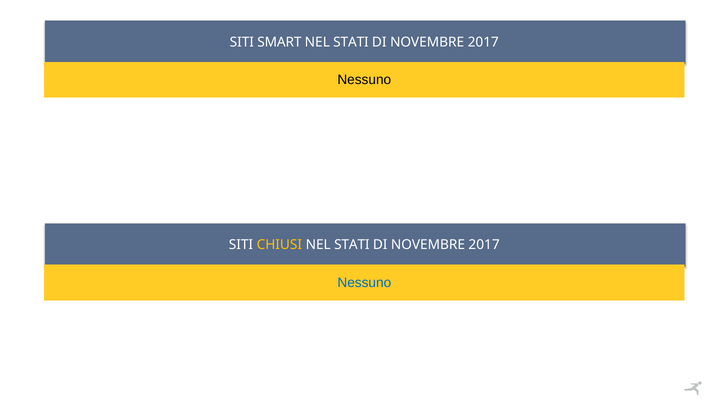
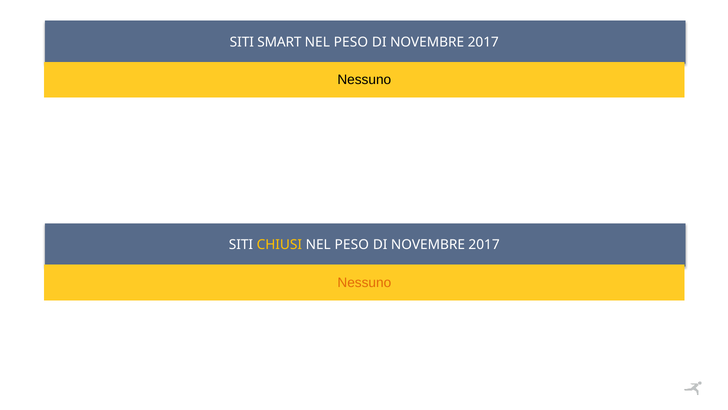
STATI at (351, 42): STATI -> PESO
STATI at (352, 245): STATI -> PESO
Nessuno at (364, 282) colour: blue -> orange
